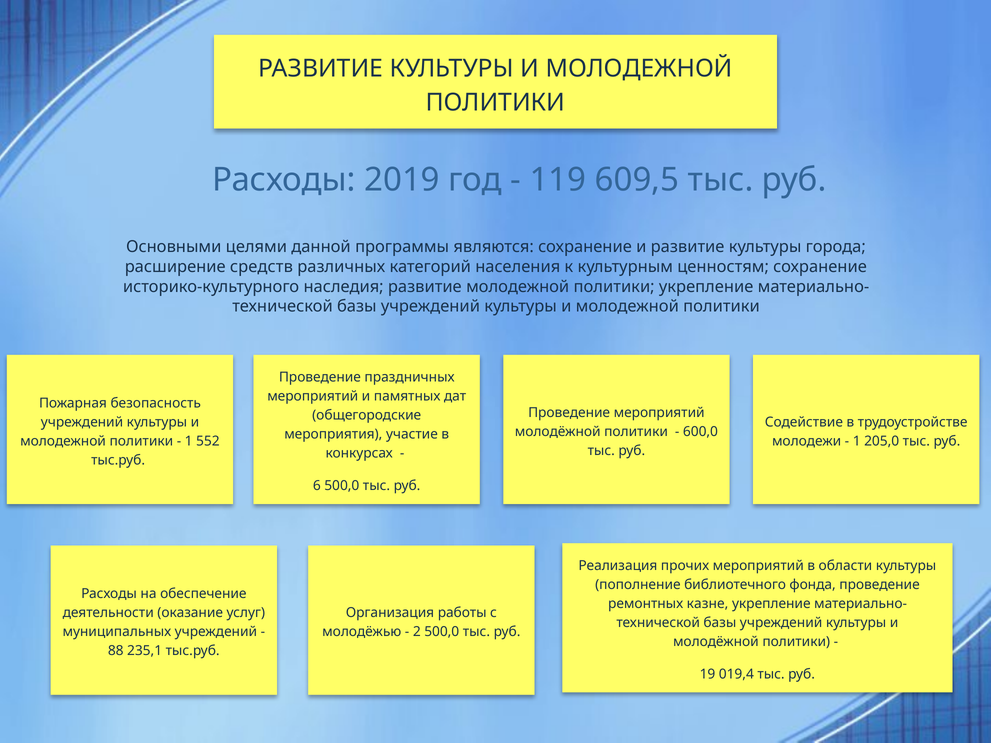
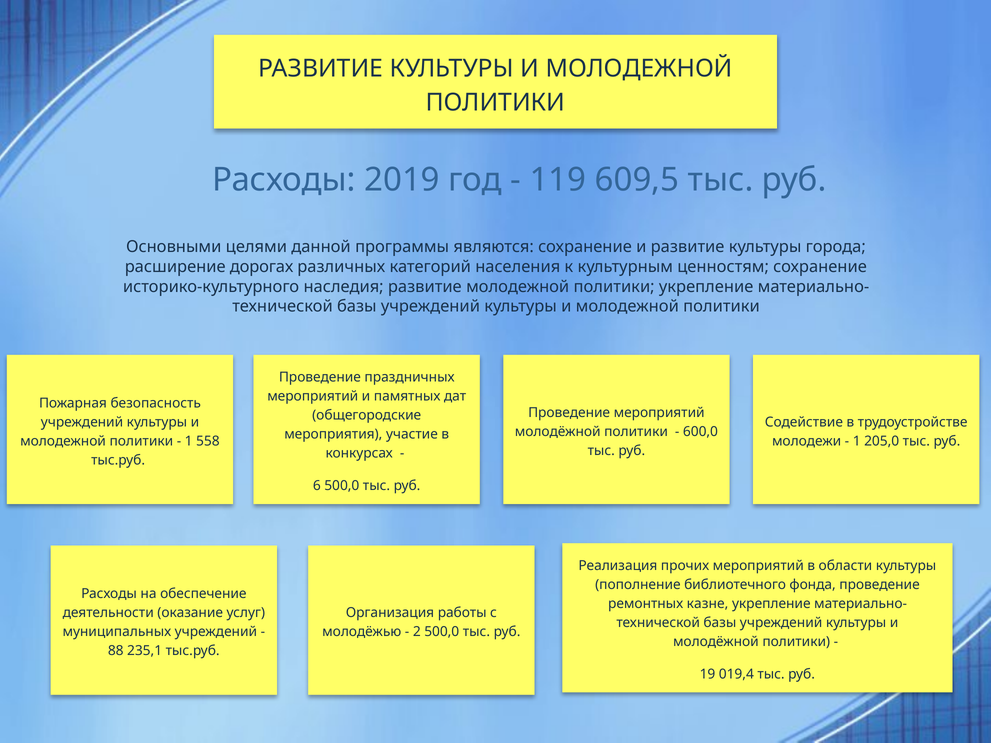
средств: средств -> дорогах
552: 552 -> 558
